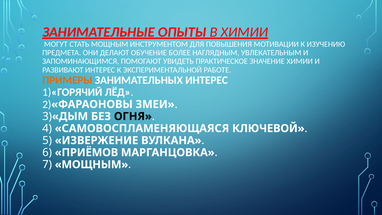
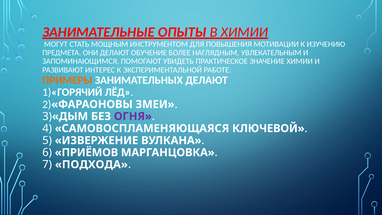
ЗАНИМАТЕЛЬНЫХ ИНТЕРЕС: ИНТЕРЕС -> ДЕЛАЮТ
ОГНЯ colour: black -> purple
7 МОЩНЫМ: МОЩНЫМ -> ПОДХОДА
